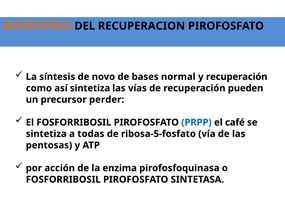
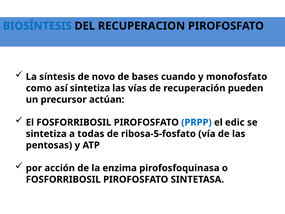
BIOSÍNTESIS colour: orange -> blue
normal: normal -> cuando
y recuperación: recuperación -> monofosfato
perder: perder -> actúan
café: café -> edic
